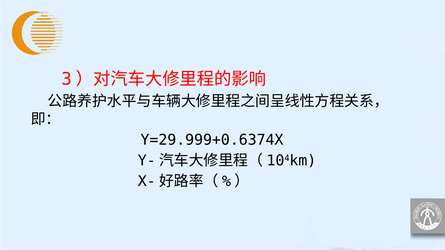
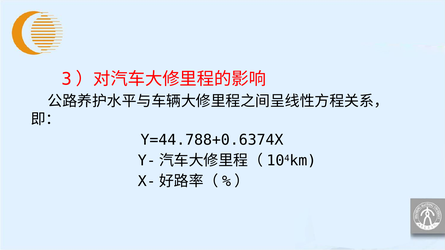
Y=29.999+0.6374X: Y=29.999+0.6374X -> Y=44.788+0.6374X
